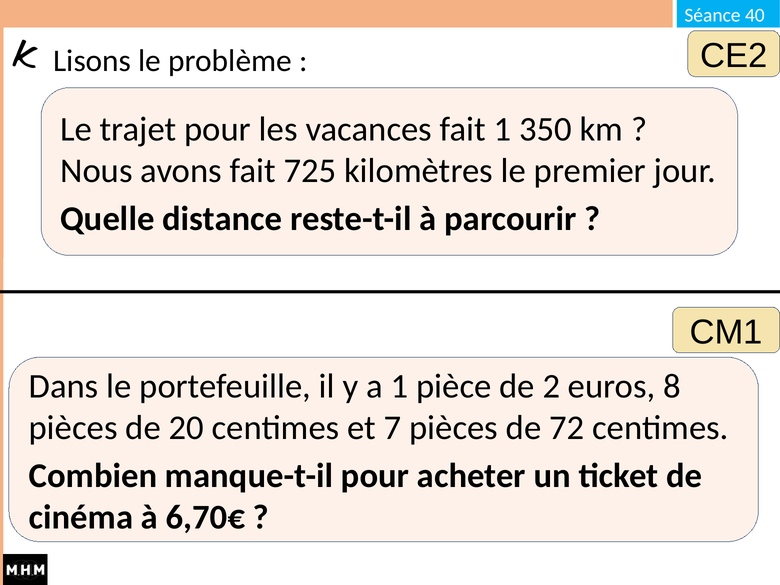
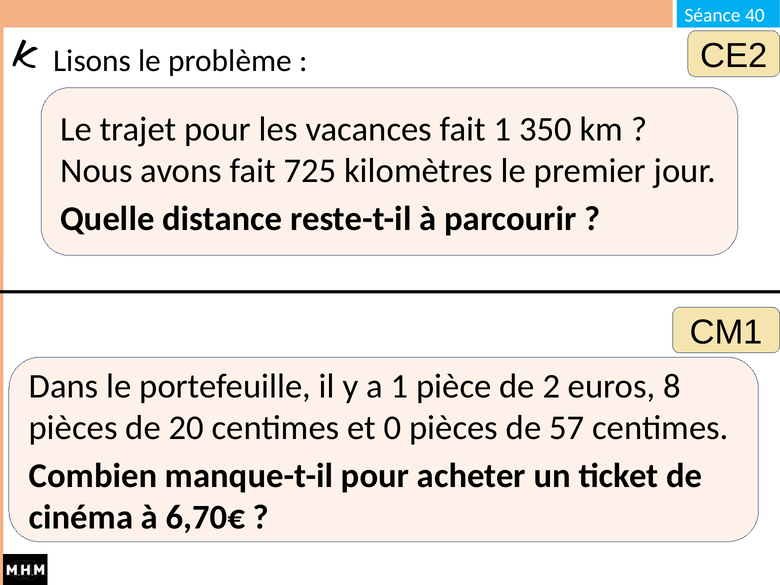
7: 7 -> 0
72: 72 -> 57
